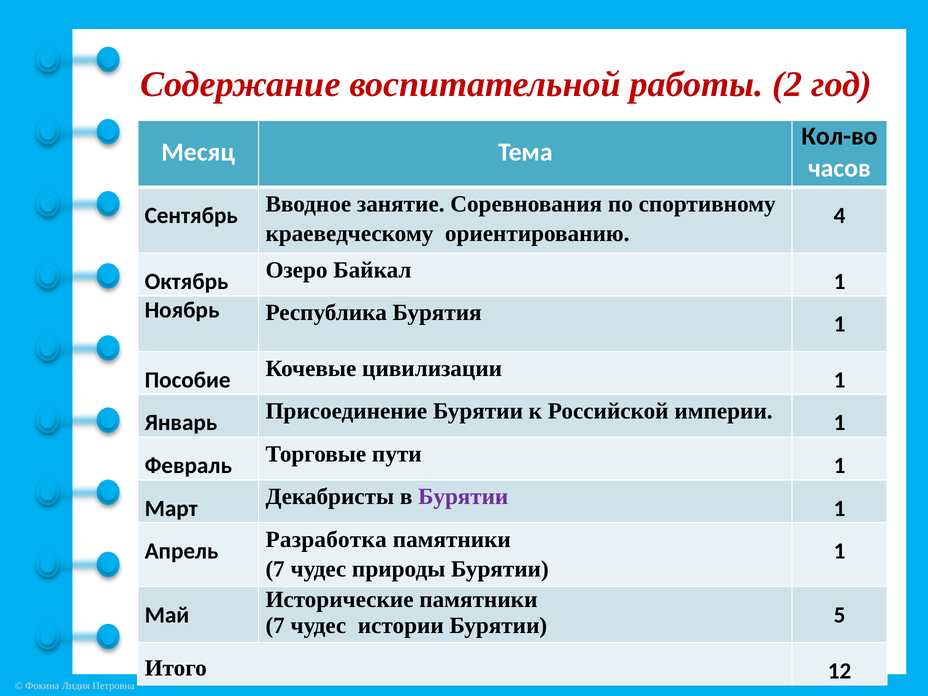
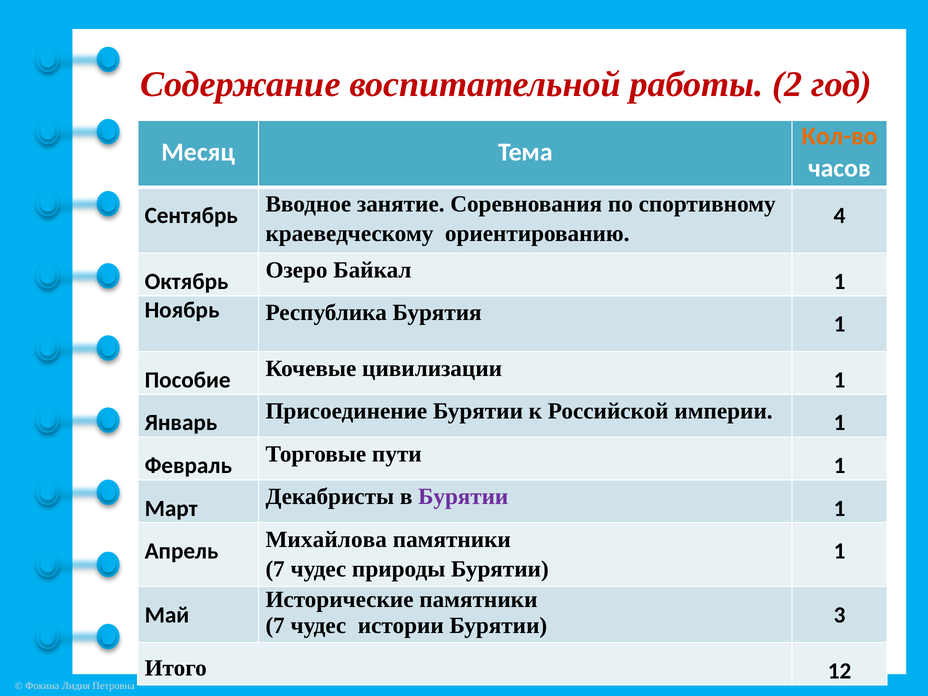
Кол-во colour: black -> orange
Разработка: Разработка -> Михайлова
5: 5 -> 3
